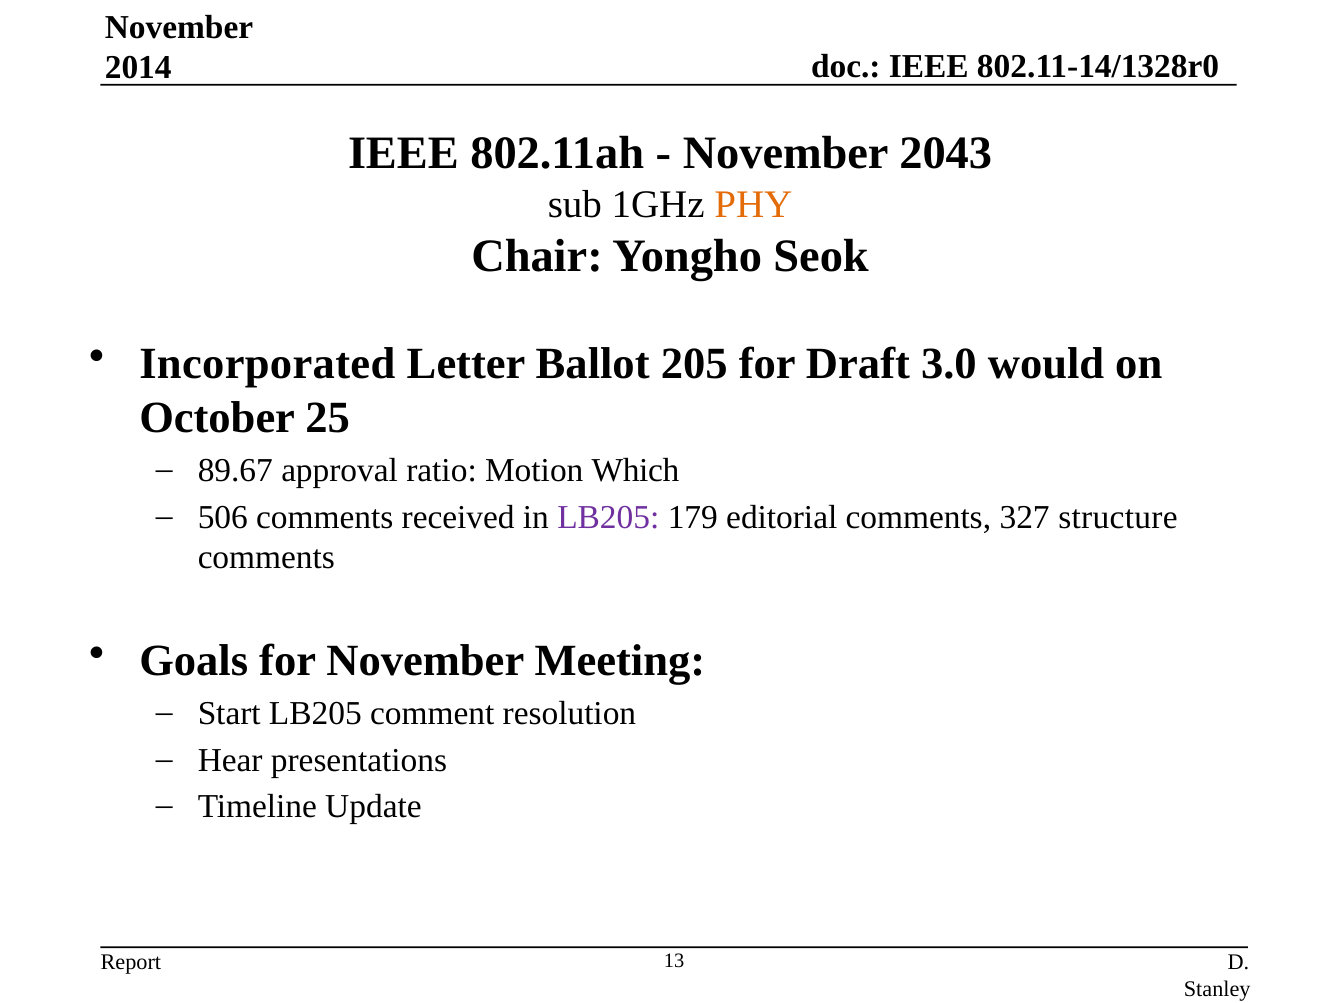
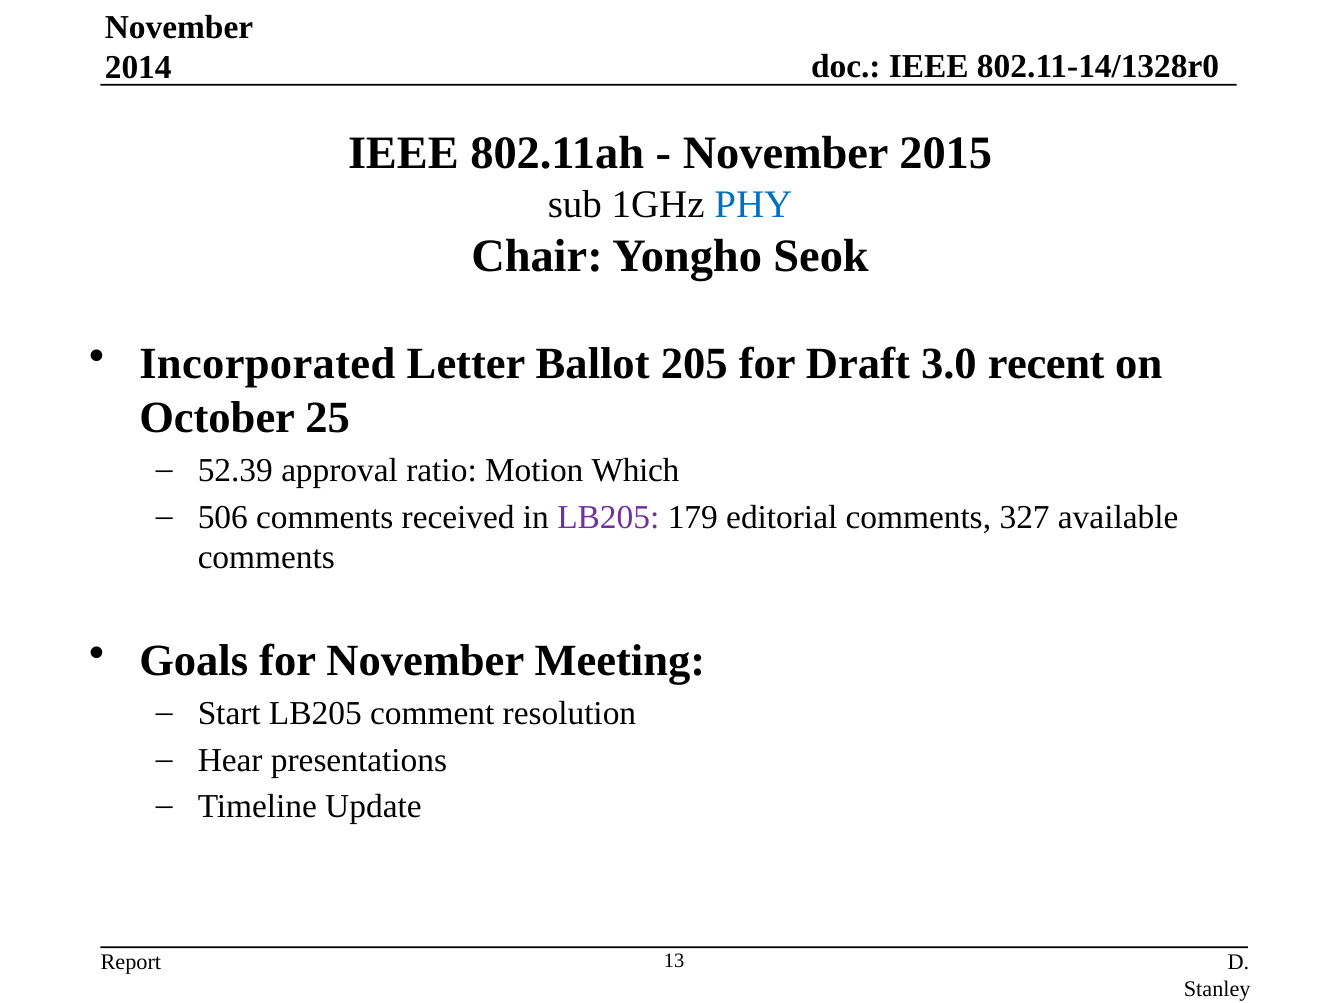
2043: 2043 -> 2015
PHY colour: orange -> blue
would: would -> recent
89.67: 89.67 -> 52.39
structure: structure -> available
